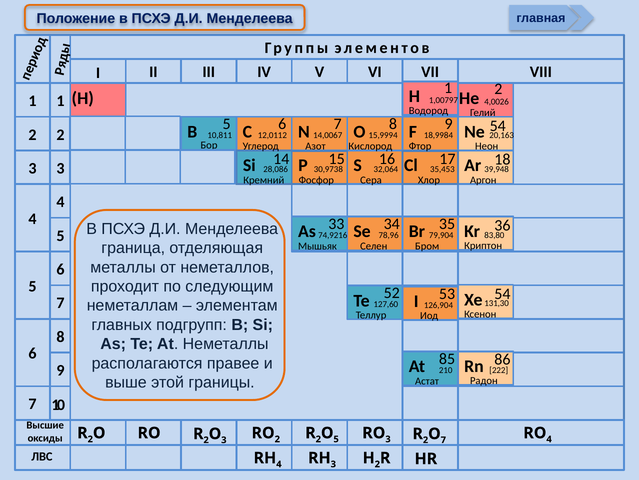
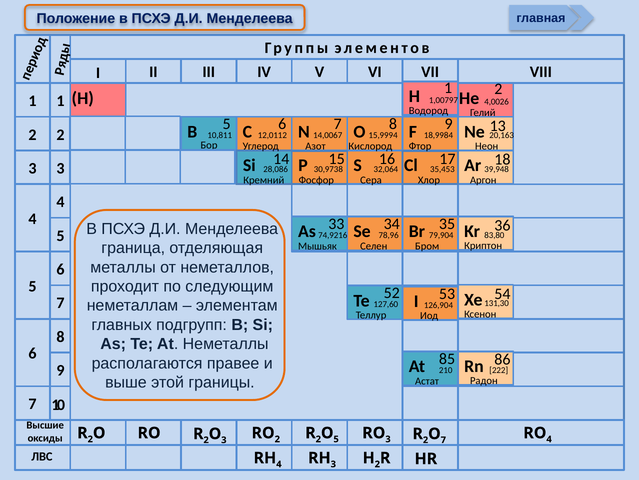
7 54: 54 -> 13
